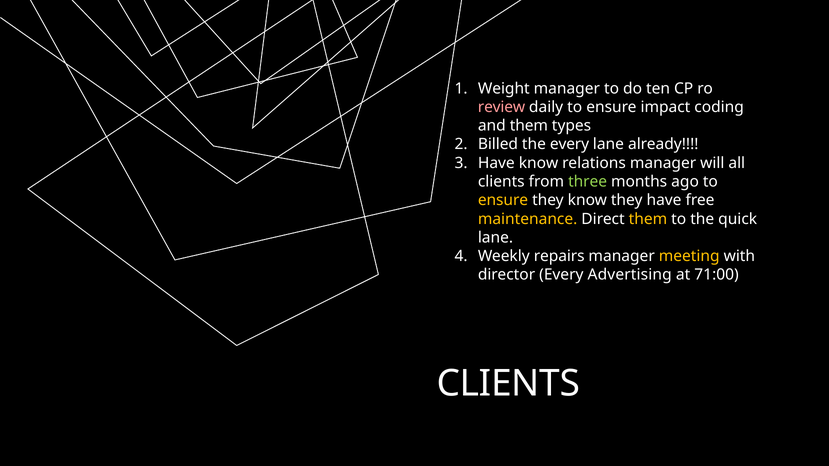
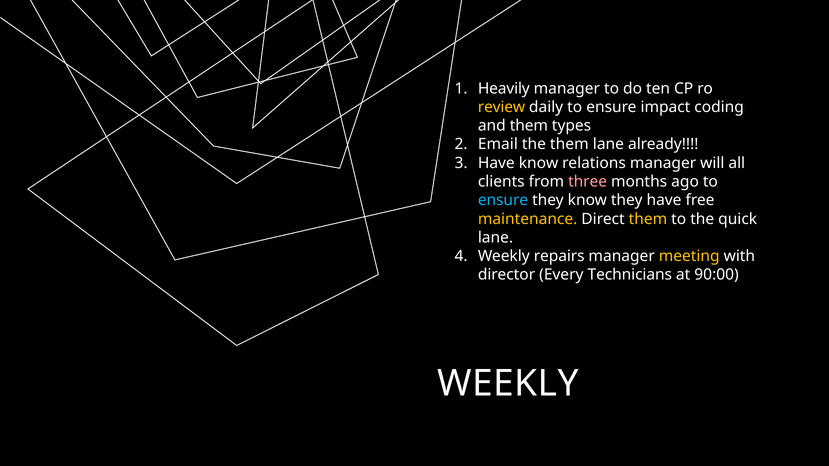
Weight: Weight -> Heavily
review colour: pink -> yellow
Billed: Billed -> Email
the every: every -> them
three colour: light green -> pink
ensure at (503, 200) colour: yellow -> light blue
Advertising: Advertising -> Technicians
71:00: 71:00 -> 90:00
CLIENTS at (508, 384): CLIENTS -> WEEKLY
